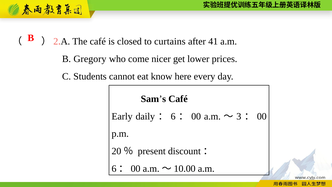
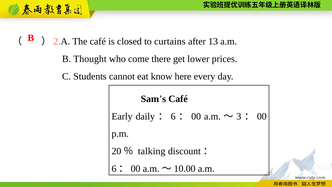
41: 41 -> 13
Gregory: Gregory -> Thought
nicer: nicer -> there
present: present -> talking
